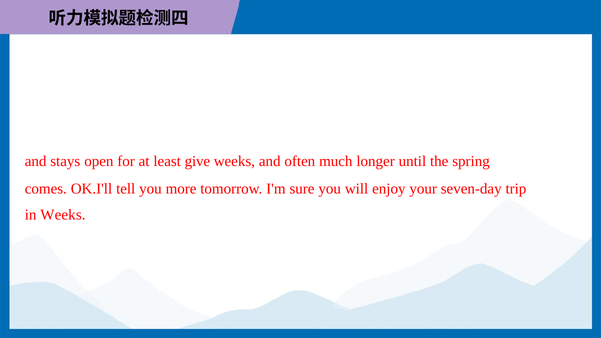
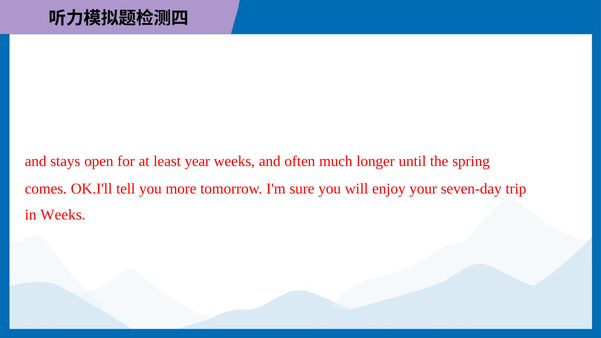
give: give -> year
